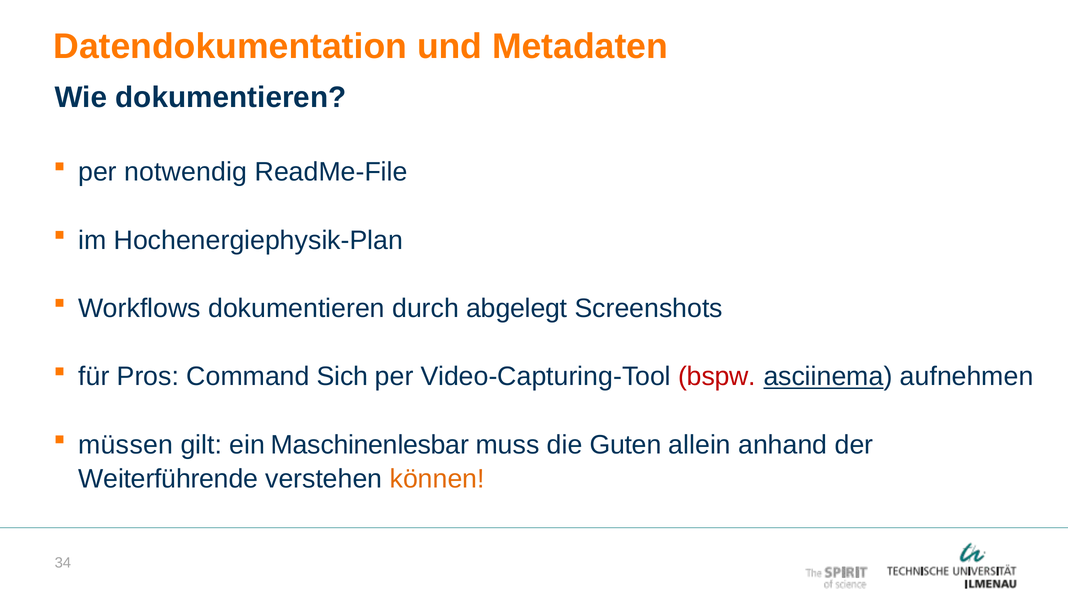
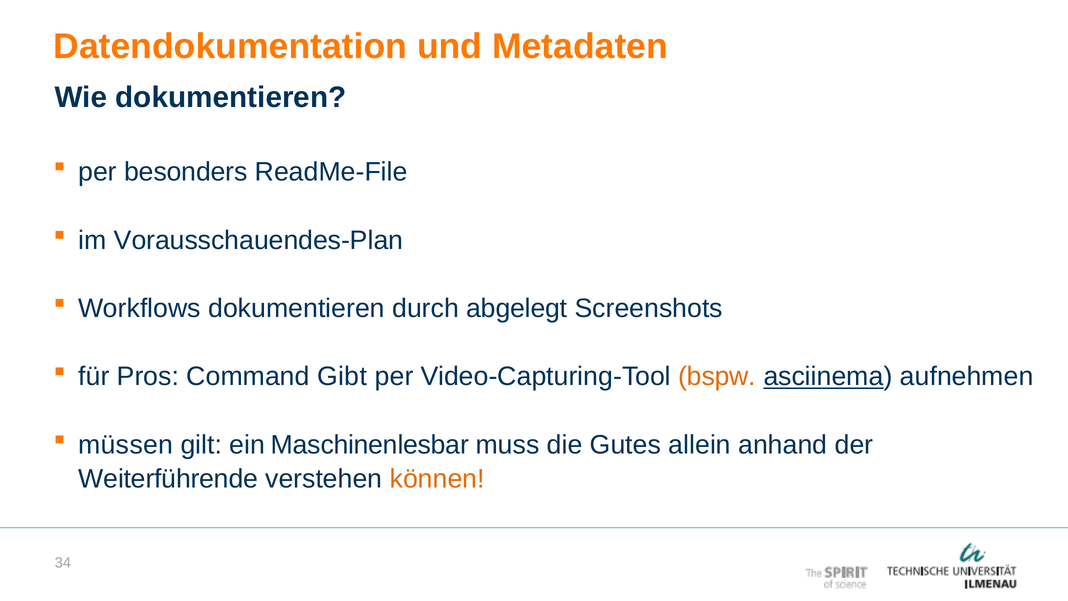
notwendig: notwendig -> besonders
Hochenergiephysik-Plan: Hochenergiephysik-Plan -> Vorausschauendes-Plan
Sich: Sich -> Gibt
bspw colour: red -> orange
Guten: Guten -> Gutes
